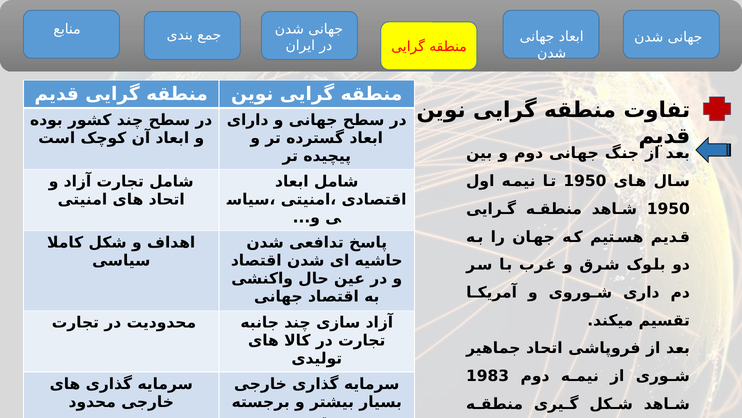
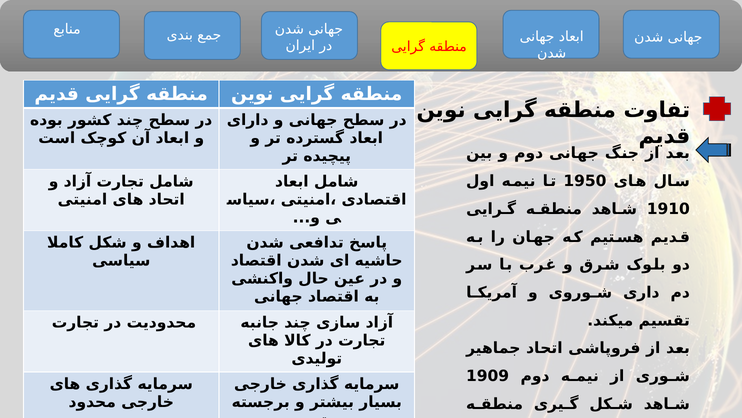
1950 at (668, 209): 1950 -> 1910
1983: 1983 -> 1909
